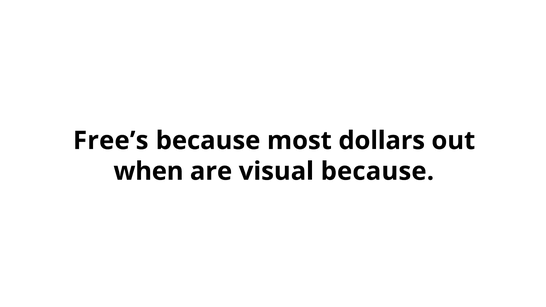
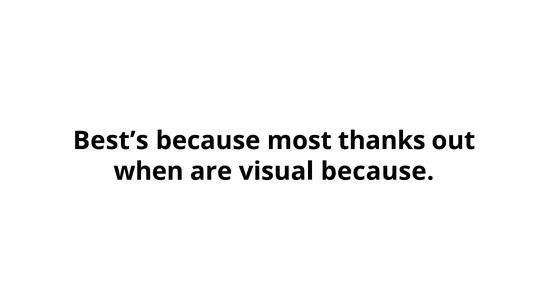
Free’s: Free’s -> Best’s
dollars: dollars -> thanks
